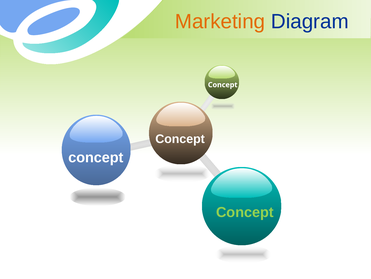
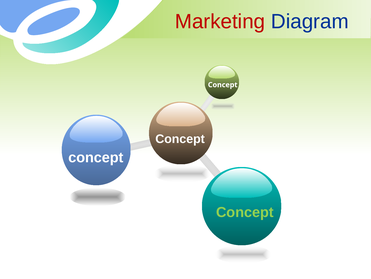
Marketing colour: orange -> red
